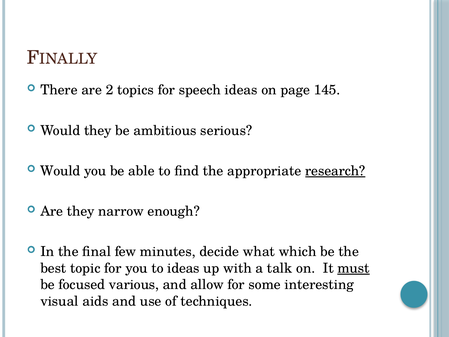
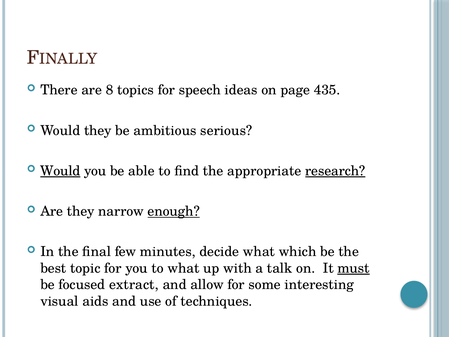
2: 2 -> 8
145: 145 -> 435
Would at (60, 171) underline: none -> present
enough underline: none -> present
to ideas: ideas -> what
various: various -> extract
